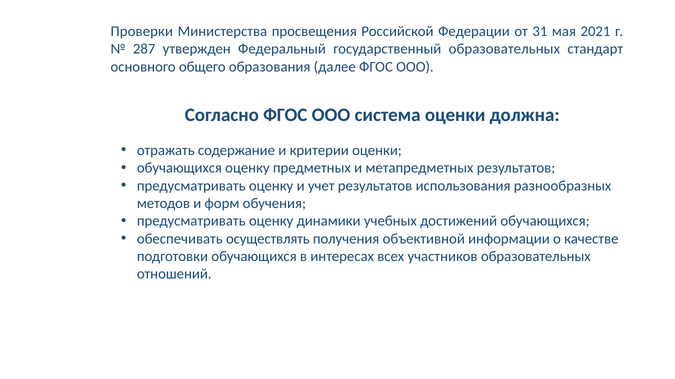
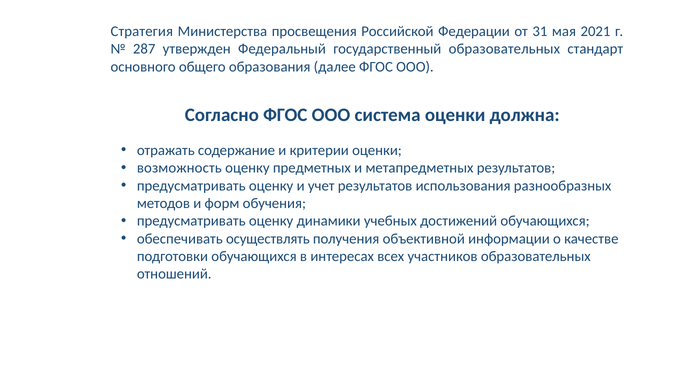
Проверки: Проверки -> Стратегия
обучающихся at (179, 168): обучающихся -> возможность
